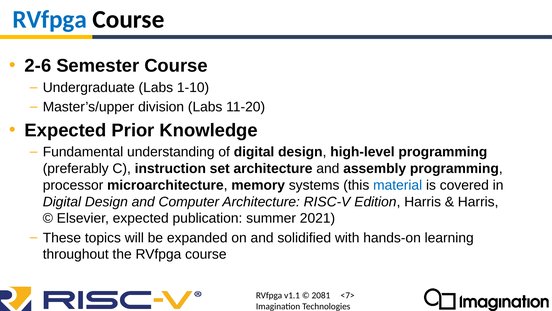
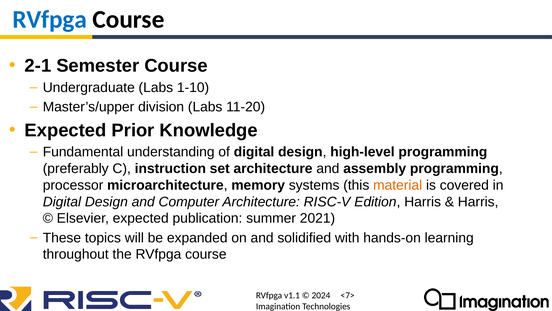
2-6: 2-6 -> 2-1
material colour: blue -> orange
2081: 2081 -> 2024
